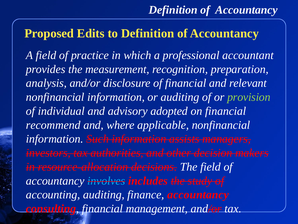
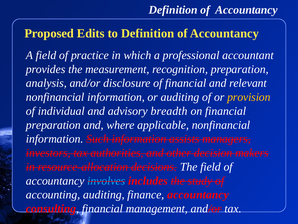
provision colour: light green -> yellow
adopted: adopted -> breadth
recommend at (53, 125): recommend -> preparation
